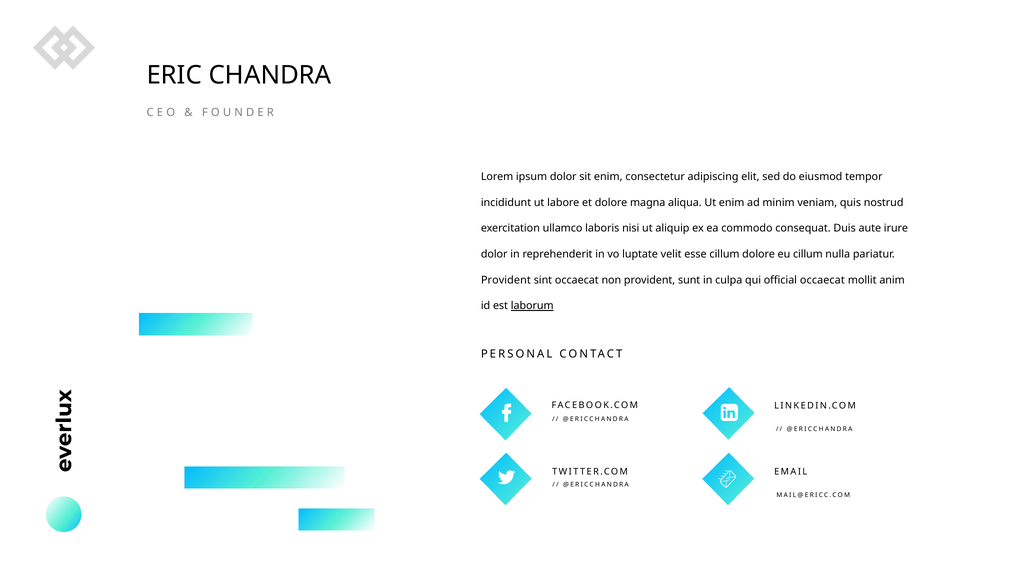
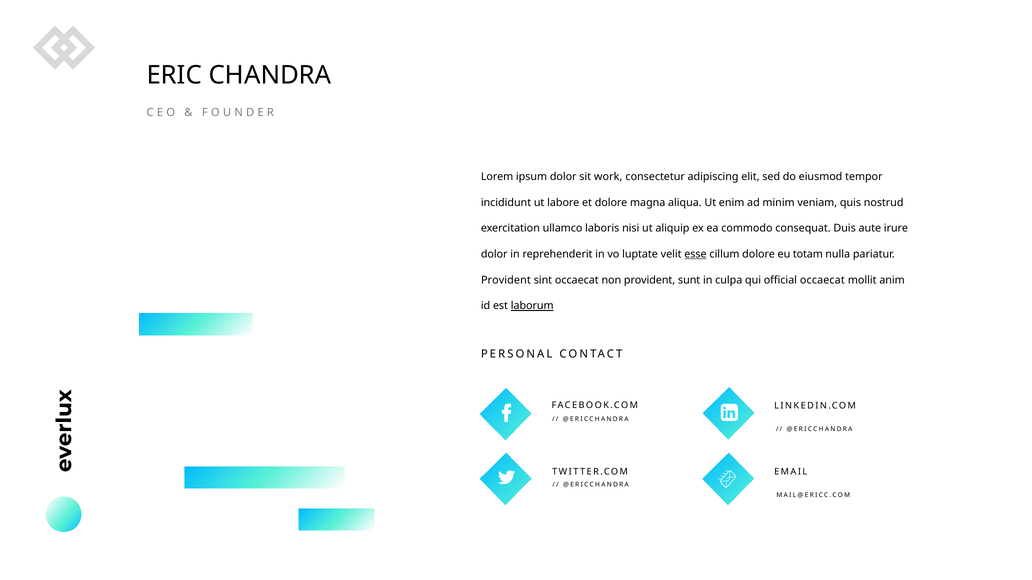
sit enim: enim -> work
esse underline: none -> present
eu cillum: cillum -> totam
